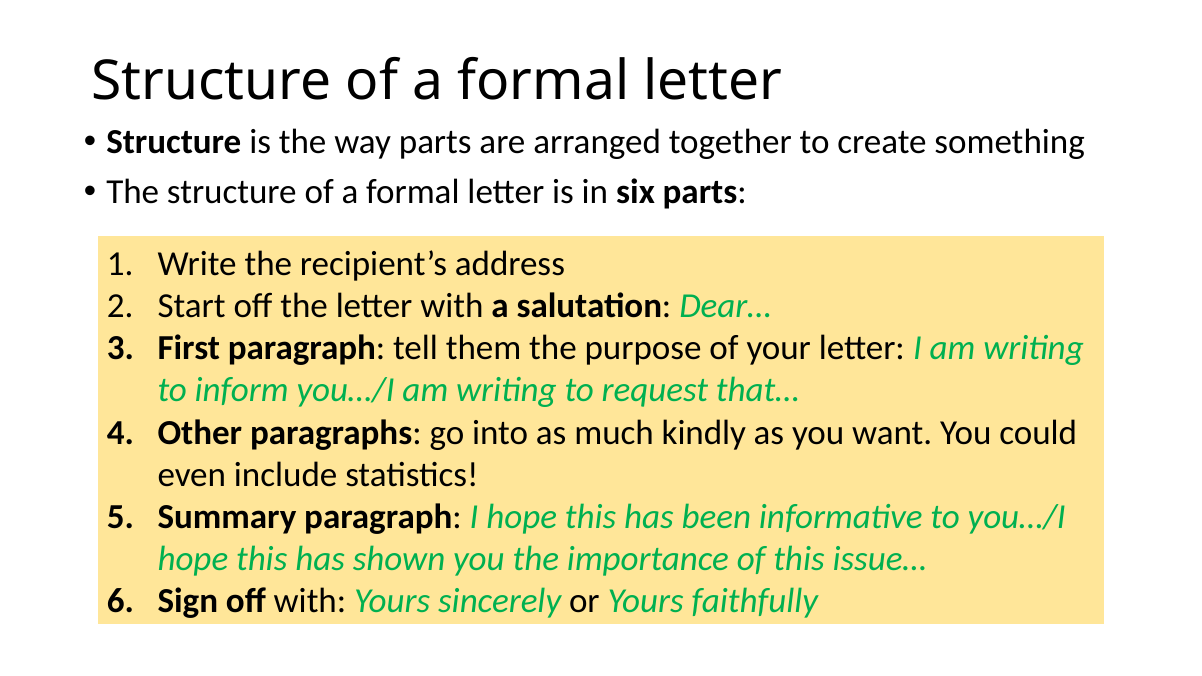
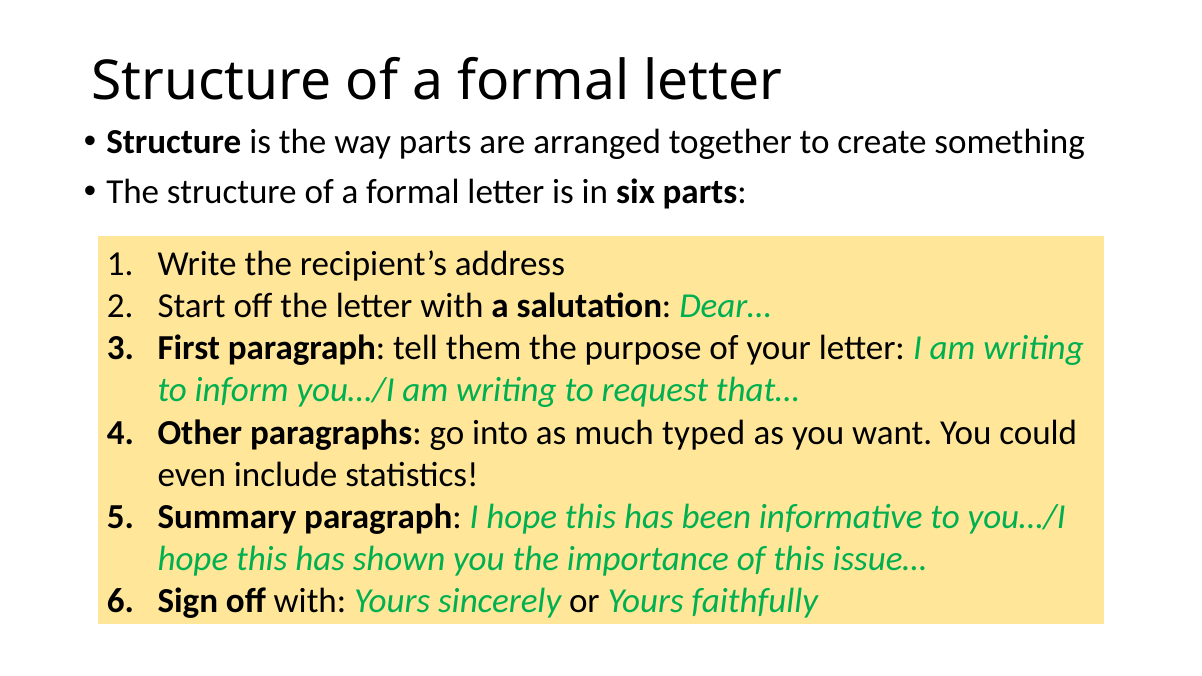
kindly: kindly -> typed
